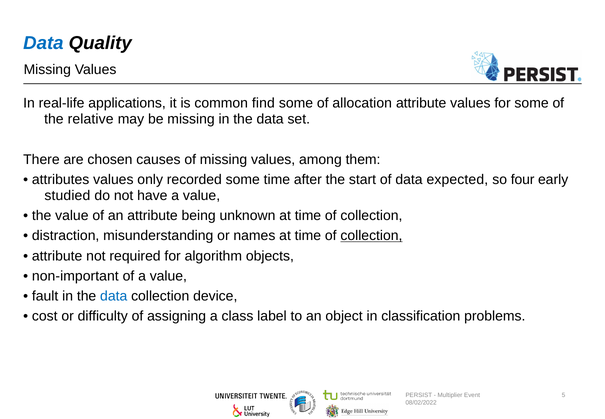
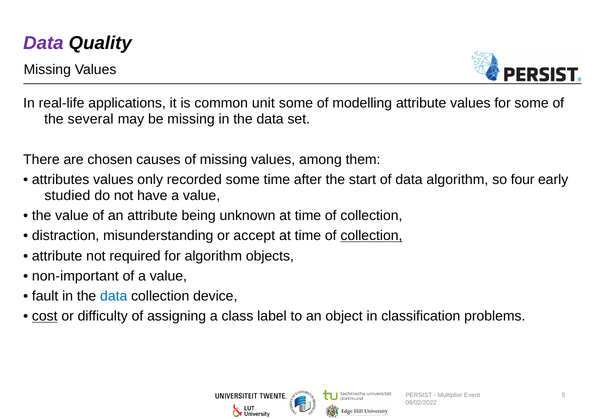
Data at (43, 43) colour: blue -> purple
find: find -> unit
allocation: allocation -> modelling
relative: relative -> several
data expected: expected -> algorithm
names: names -> accept
cost underline: none -> present
